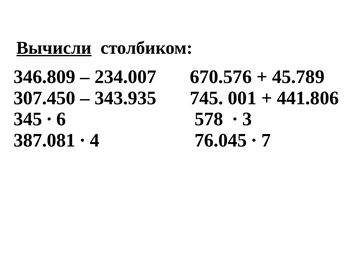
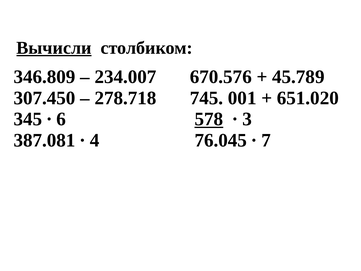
343.935: 343.935 -> 278.718
441.806: 441.806 -> 651.020
578 underline: none -> present
